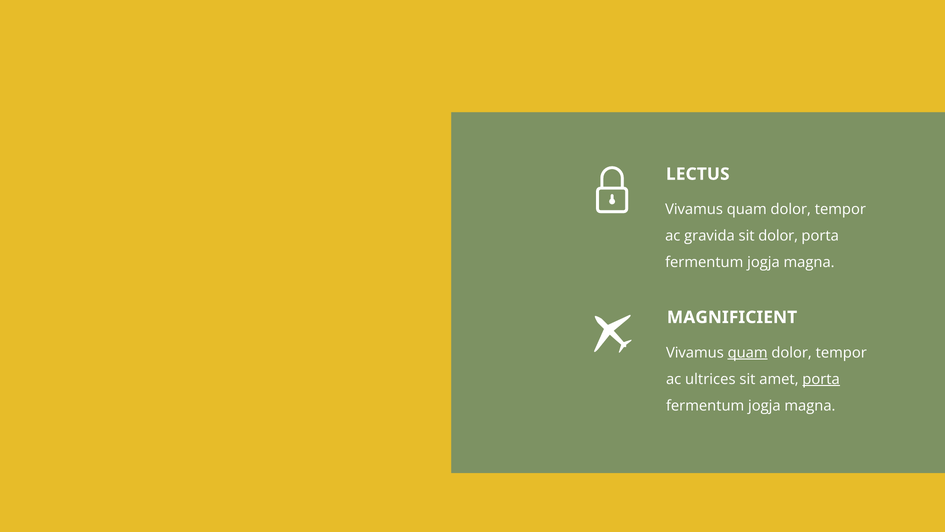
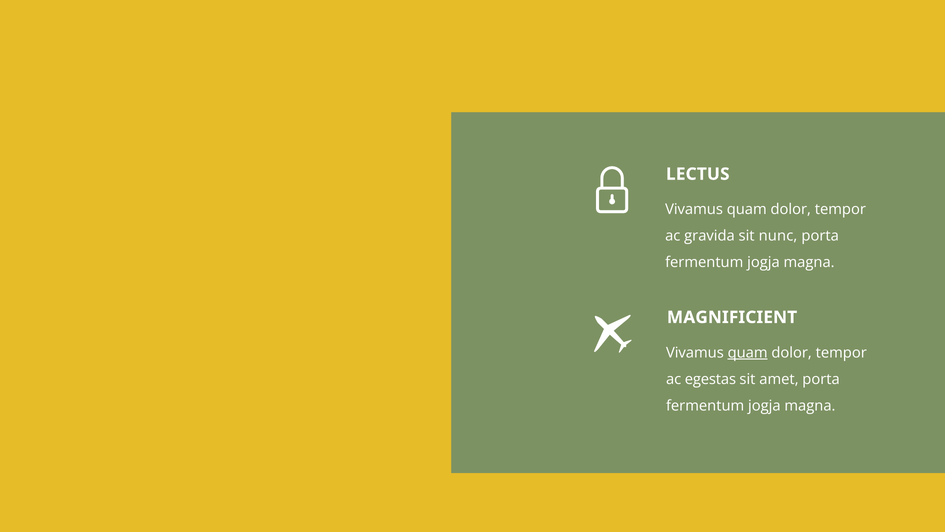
sit dolor: dolor -> nunc
ultrices: ultrices -> egestas
porta at (821, 379) underline: present -> none
